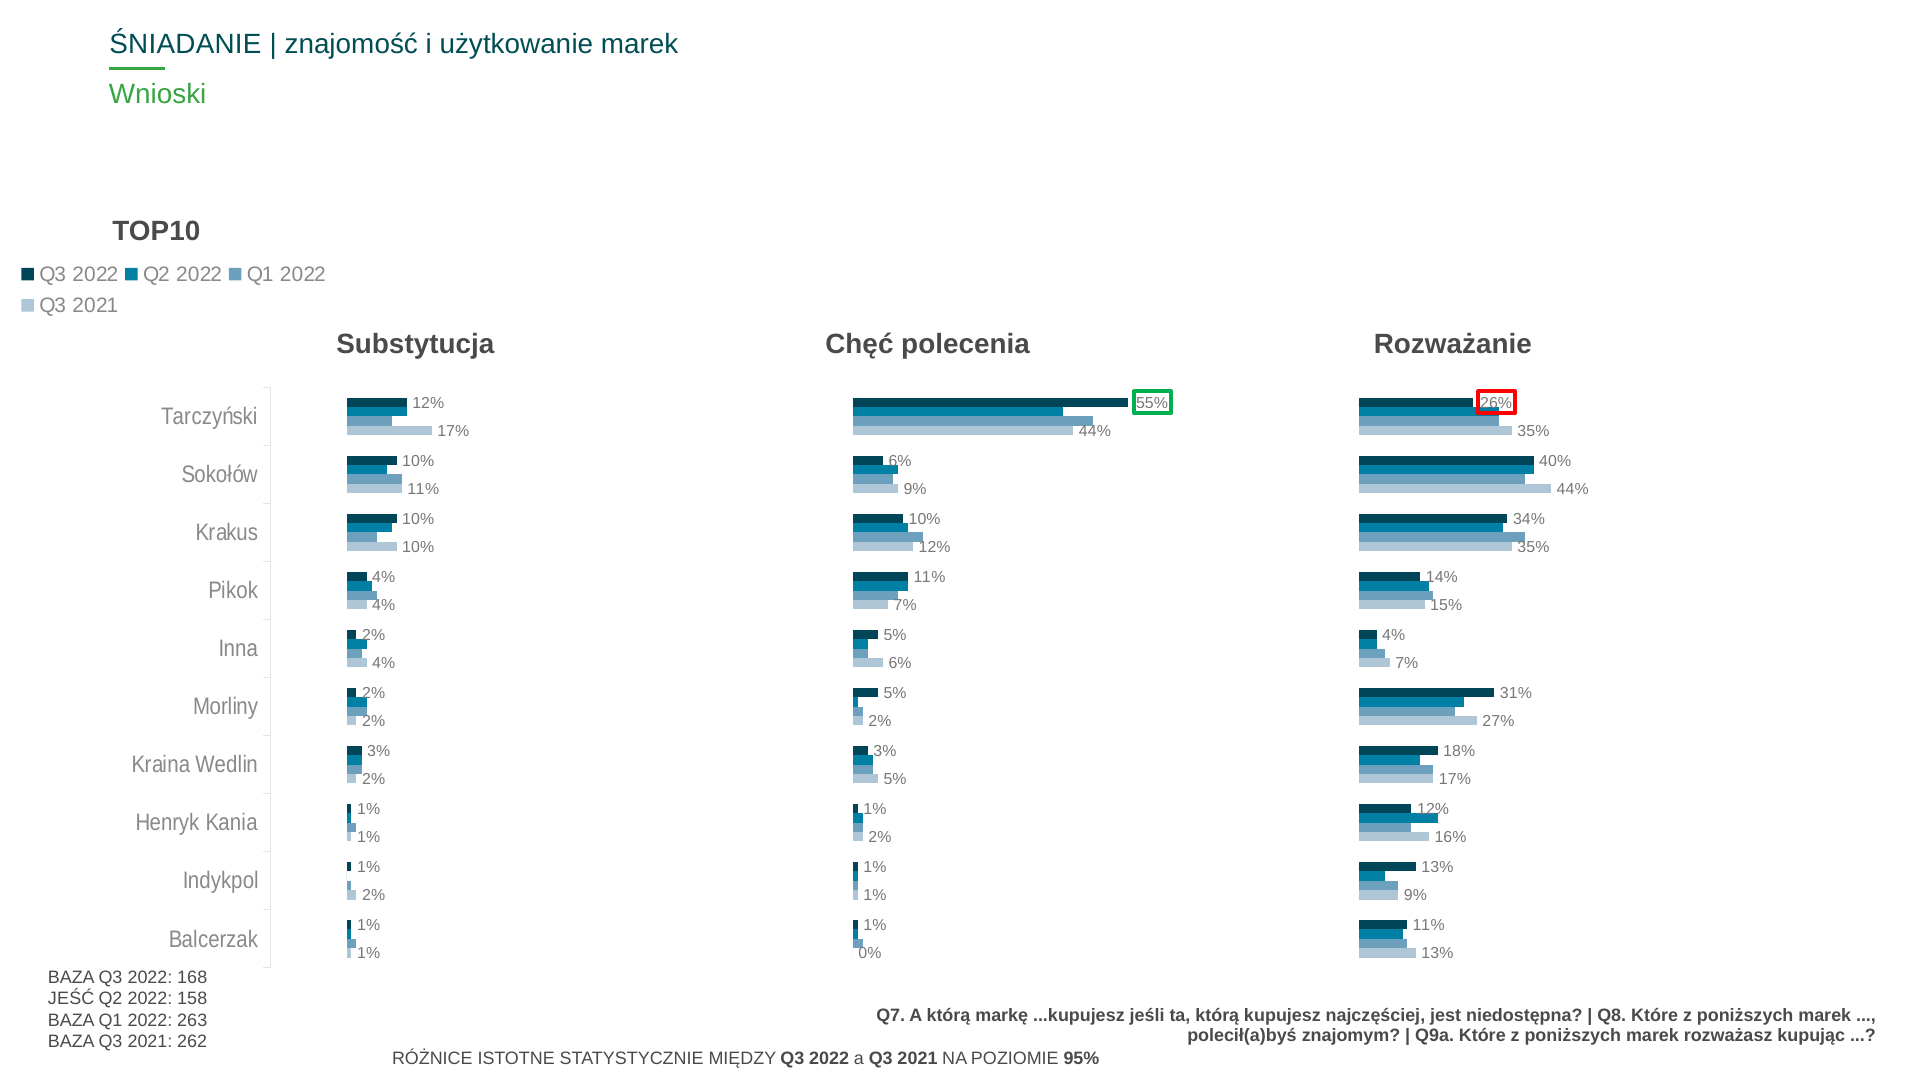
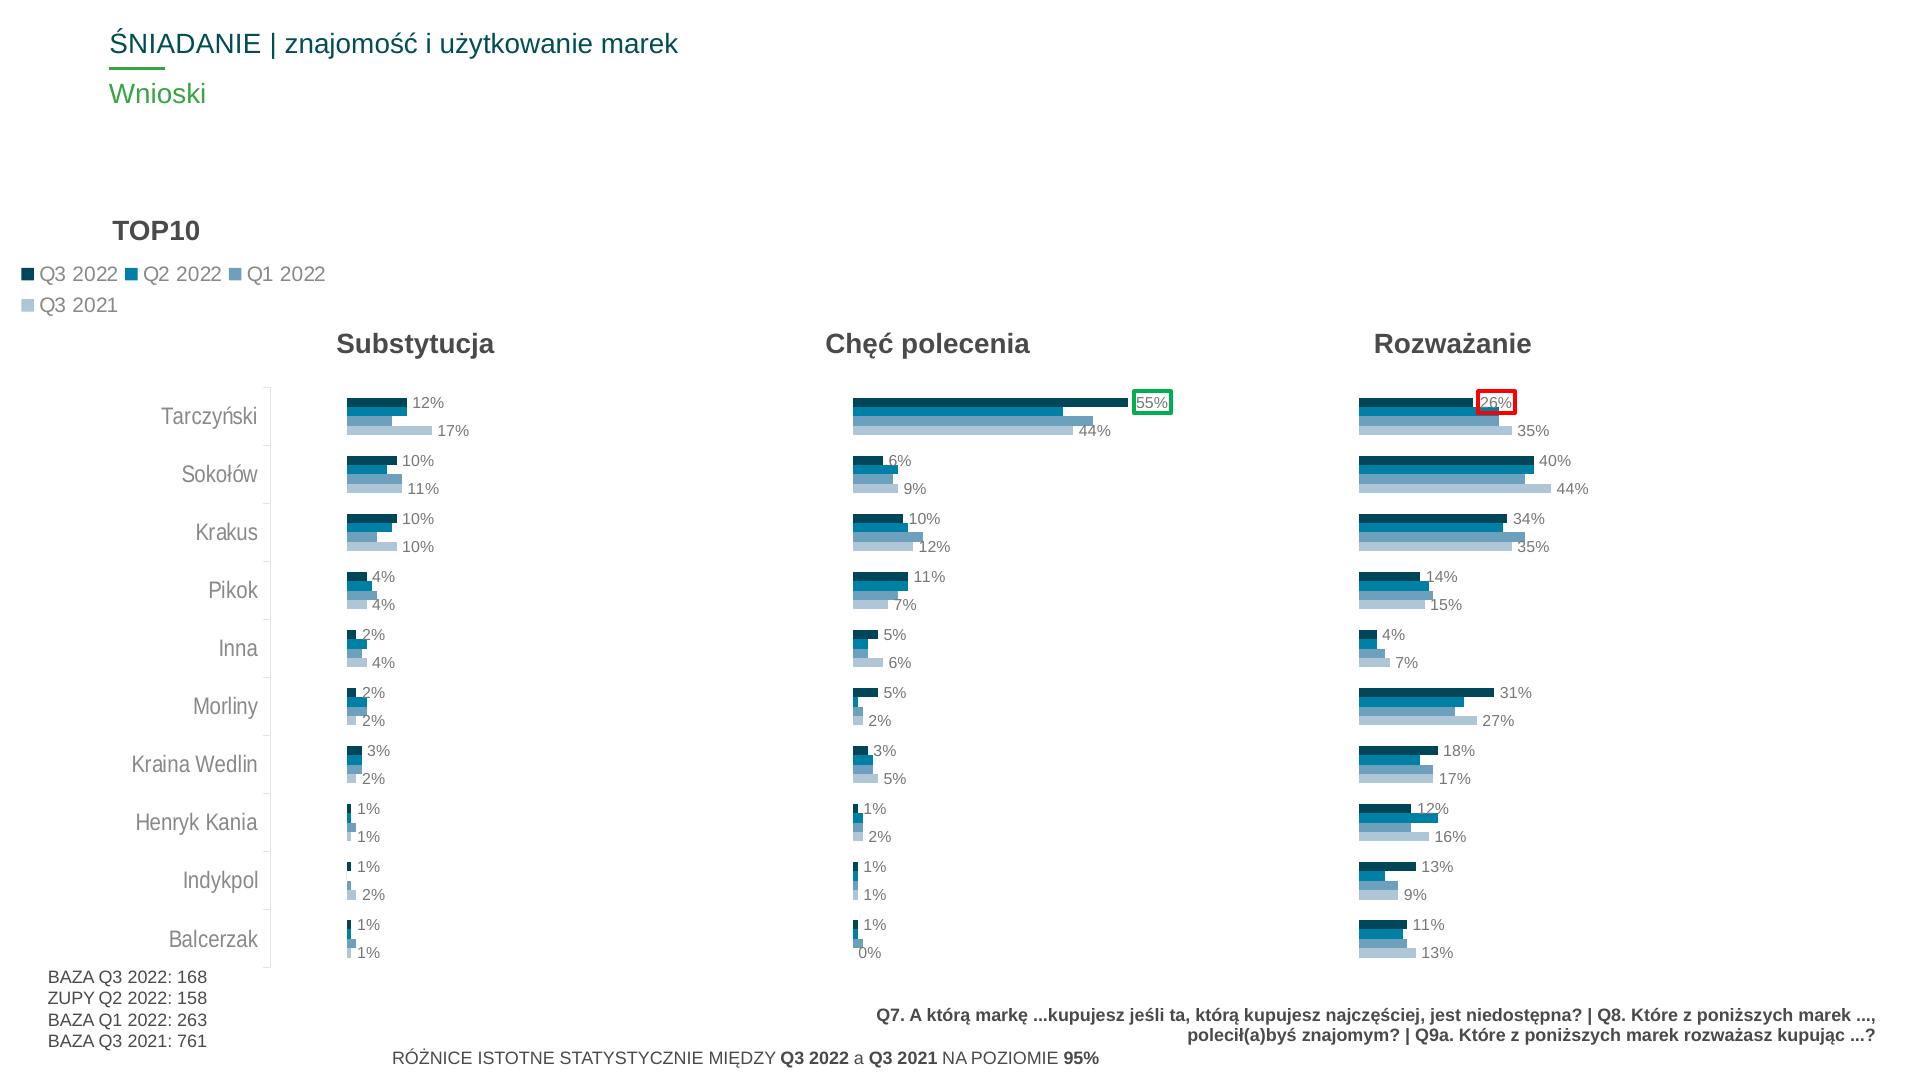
JEŚĆ: JEŚĆ -> ZUPY
262: 262 -> 761
